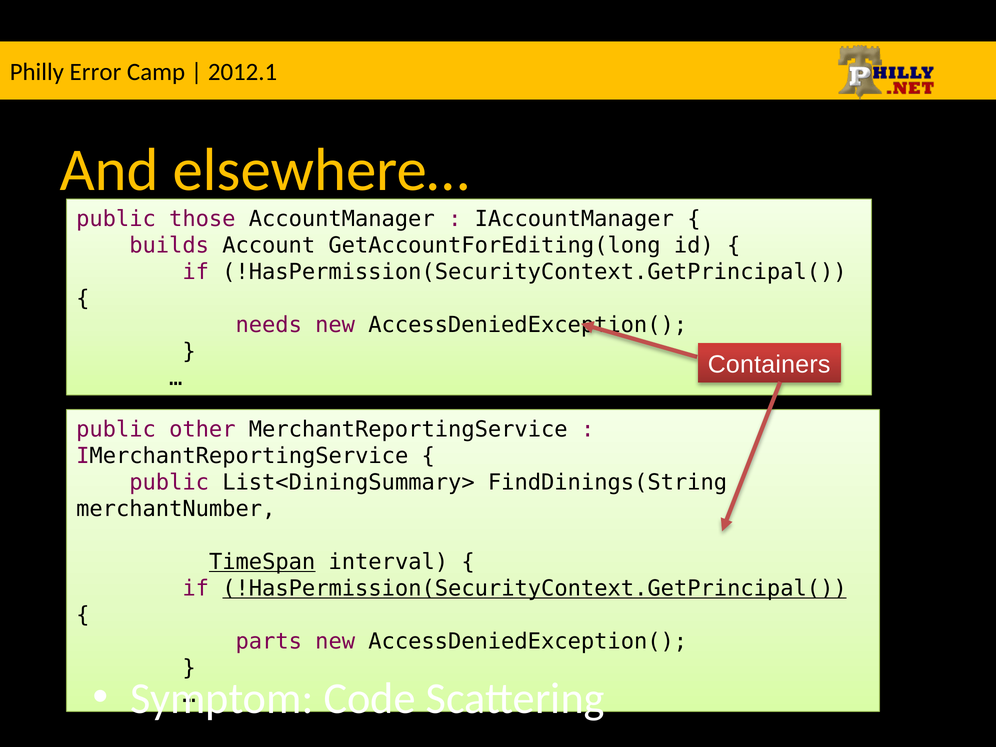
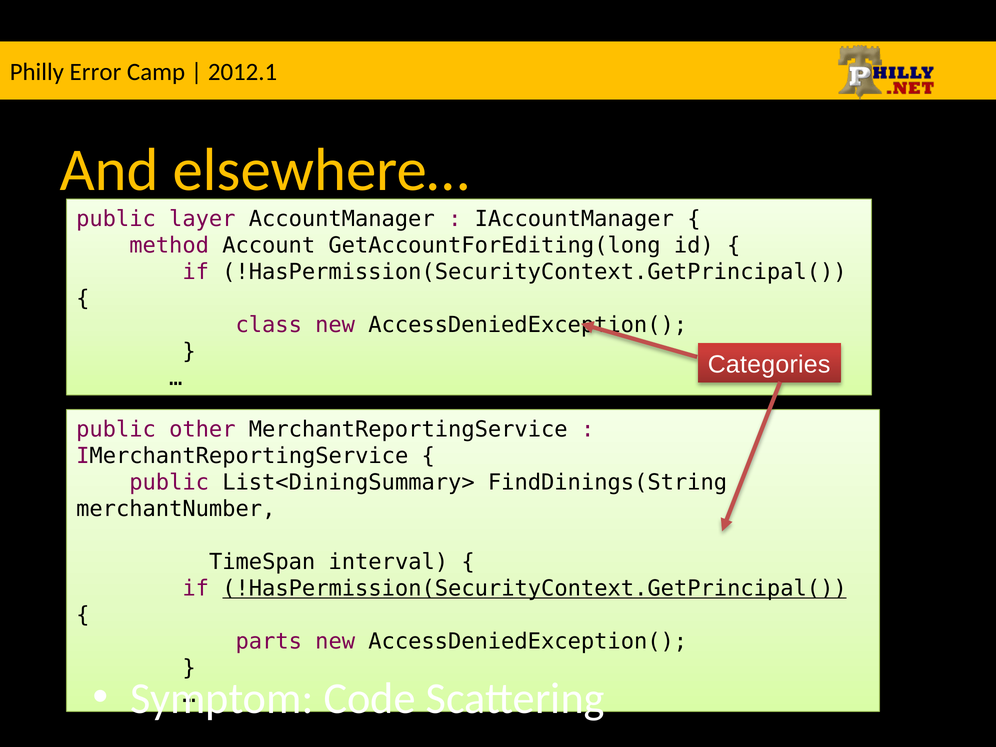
those: those -> layer
builds: builds -> method
needs: needs -> class
Containers: Containers -> Categories
TimeSpan underline: present -> none
